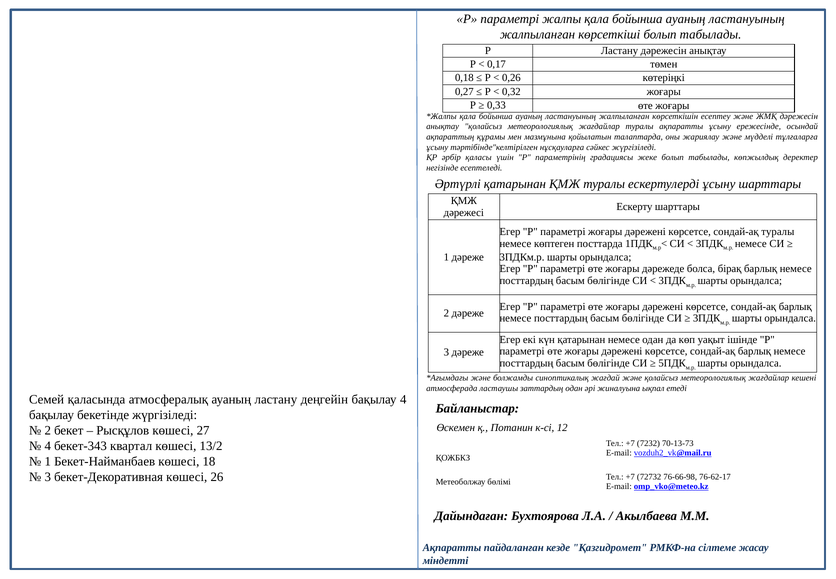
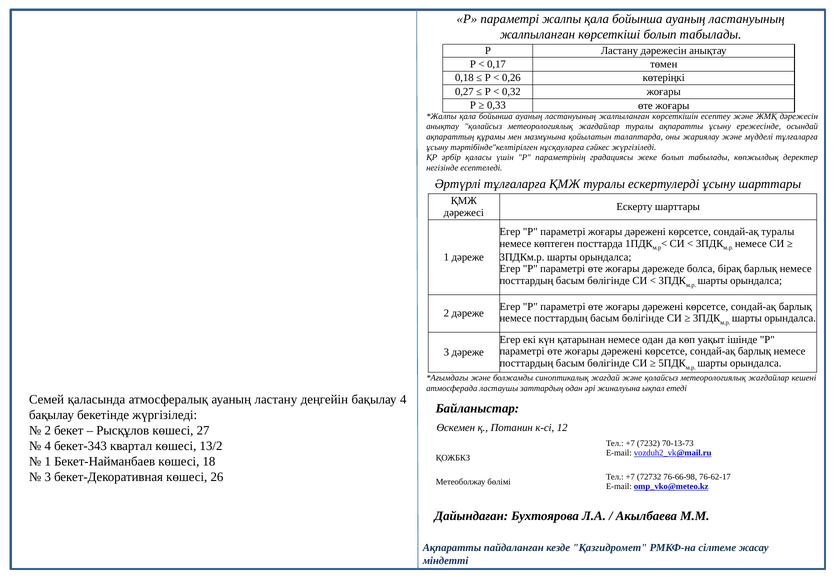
Әртүрлі қатарынан: қатарынан -> тұлғаларға
